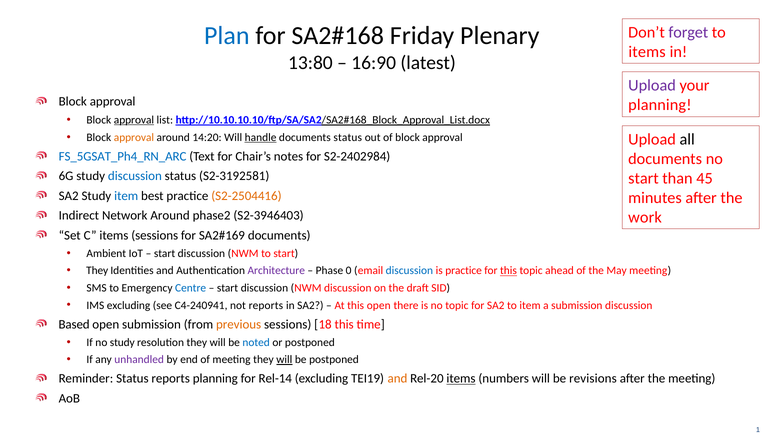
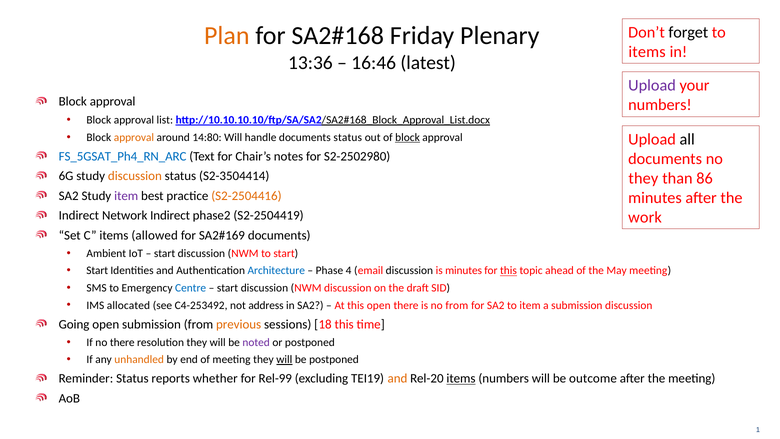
Plan colour: blue -> orange
forget colour: purple -> black
13:80: 13:80 -> 13:36
16:90: 16:90 -> 16:46
planning at (660, 105): planning -> numbers
approval at (134, 120) underline: present -> none
14:20: 14:20 -> 14:80
handle underline: present -> none
block at (408, 137) underline: none -> present
S2-2402984: S2-2402984 -> S2-2502980
discussion at (135, 176) colour: blue -> orange
S2-3192581: S2-3192581 -> S2-3504414
start at (643, 178): start -> they
45: 45 -> 86
item at (126, 196) colour: blue -> purple
Network Around: Around -> Indirect
S2-3946403: S2-3946403 -> S2-2504419
items sessions: sessions -> allowed
They at (97, 271): They -> Start
Architecture colour: purple -> blue
0: 0 -> 4
discussion at (409, 271) colour: blue -> black
is practice: practice -> minutes
IMS excluding: excluding -> allocated
C4-240941: C4-240941 -> C4-253492
not reports: reports -> address
no topic: topic -> from
Based: Based -> Going
no study: study -> there
noted colour: blue -> purple
unhandled colour: purple -> orange
reports planning: planning -> whether
Rel-14: Rel-14 -> Rel-99
revisions: revisions -> outcome
